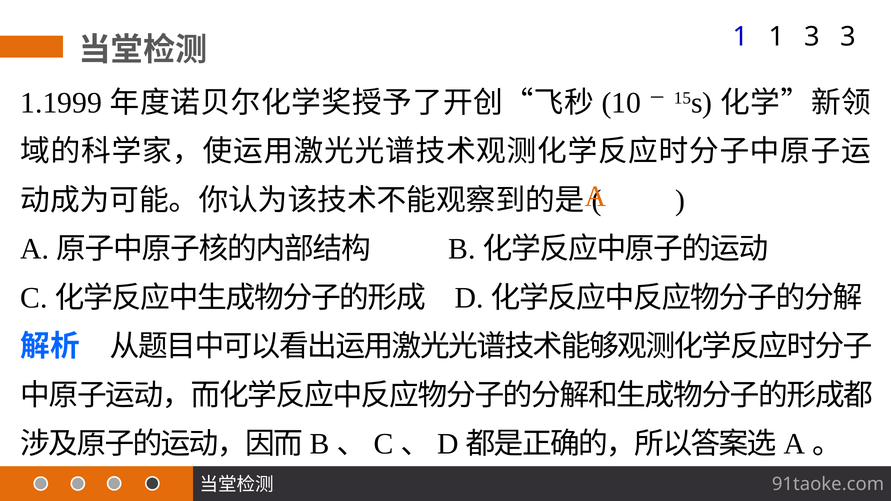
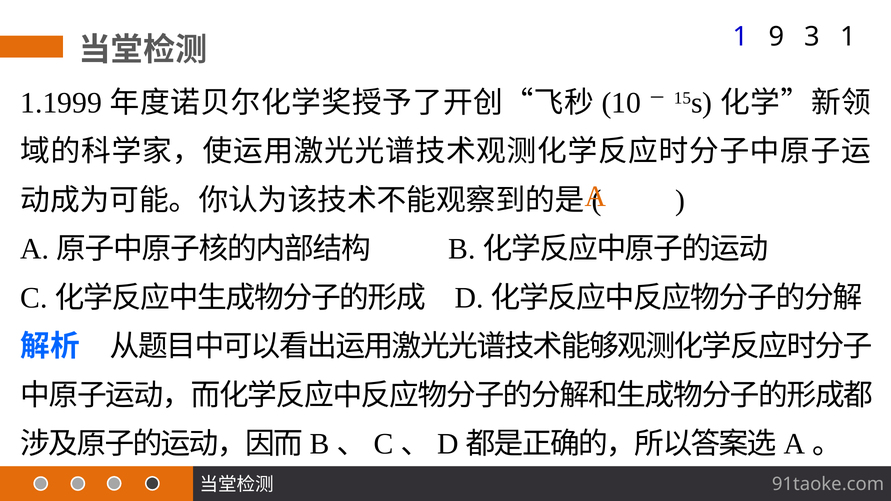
1 1: 1 -> 9
3 3: 3 -> 1
